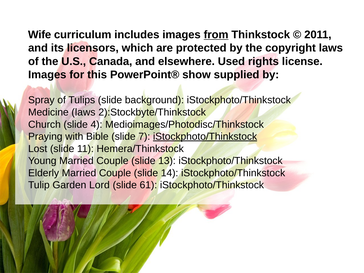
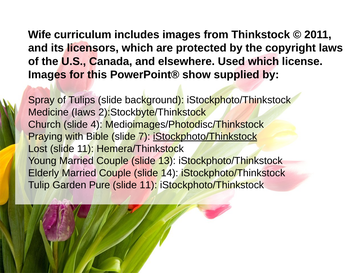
from underline: present -> none
Used rights: rights -> which
Lord: Lord -> Pure
61 at (148, 185): 61 -> 11
